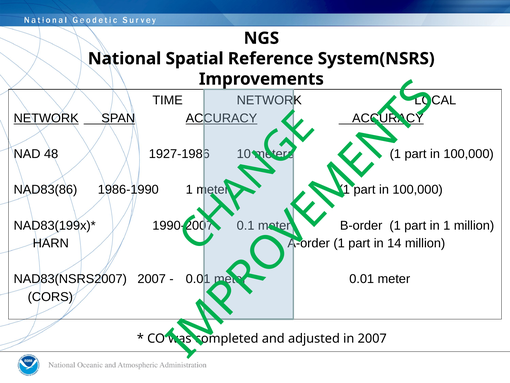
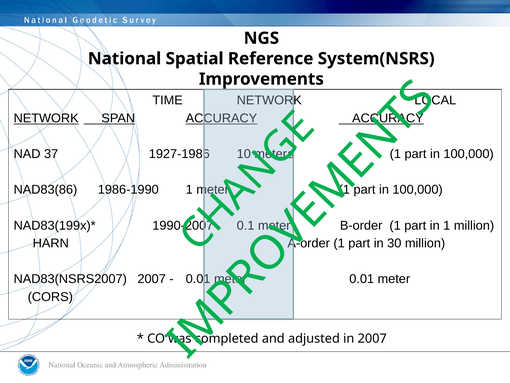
48: 48 -> 37
14: 14 -> 30
